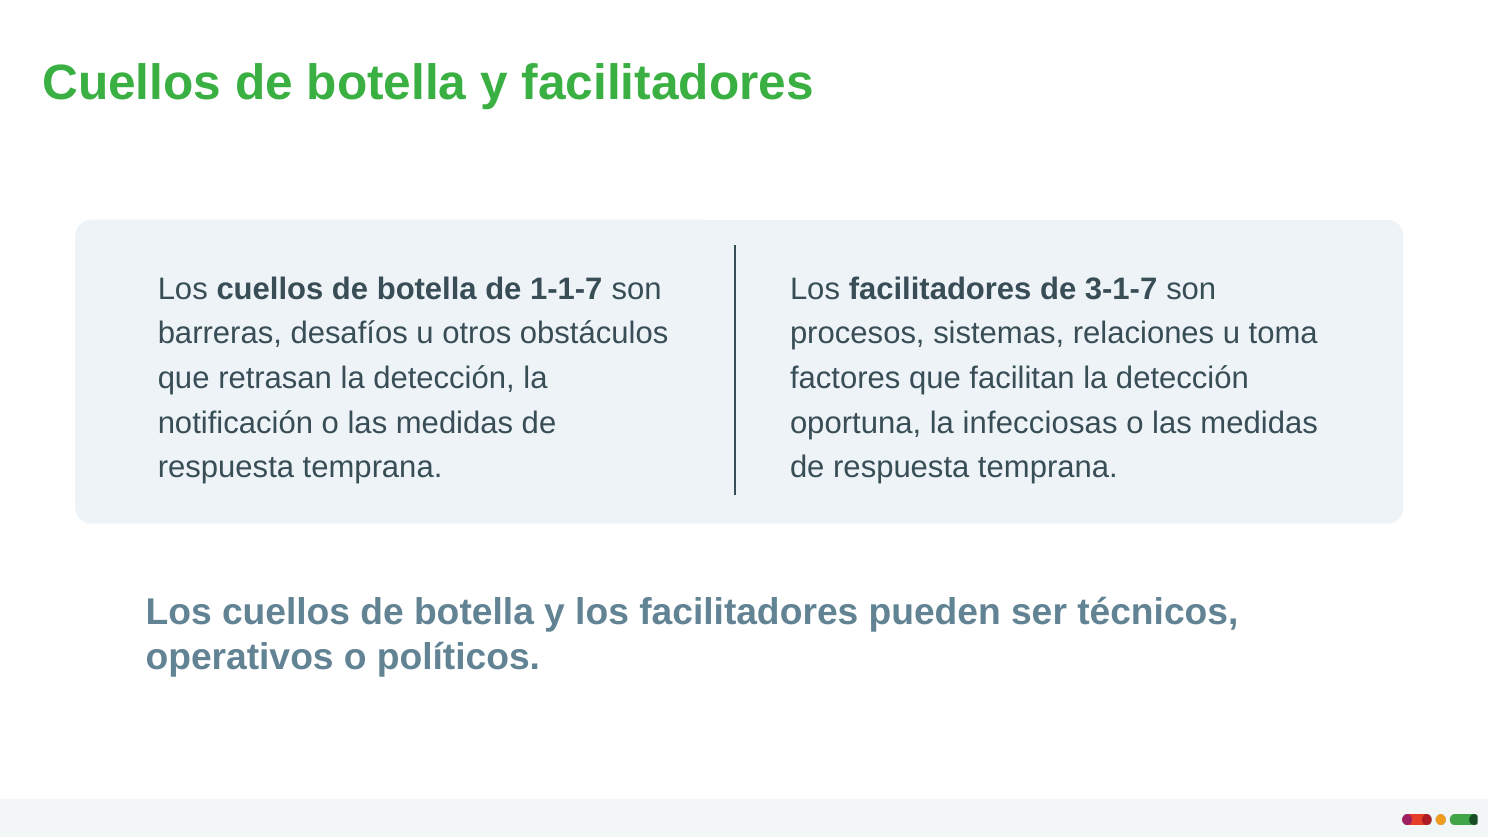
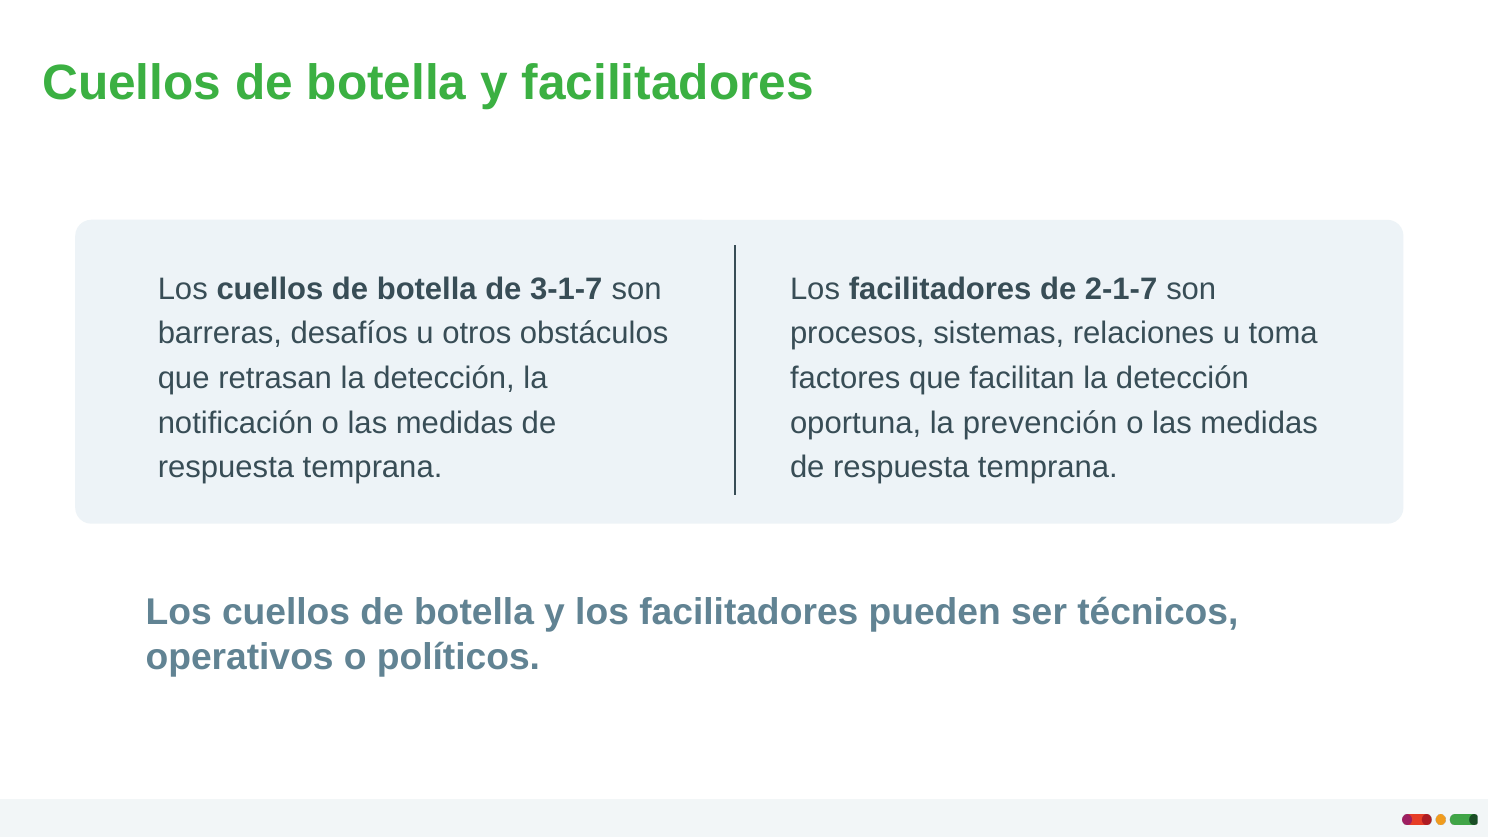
1-1-7: 1-1-7 -> 3-1-7
3-1-7: 3-1-7 -> 2-1-7
infecciosas: infecciosas -> prevención
